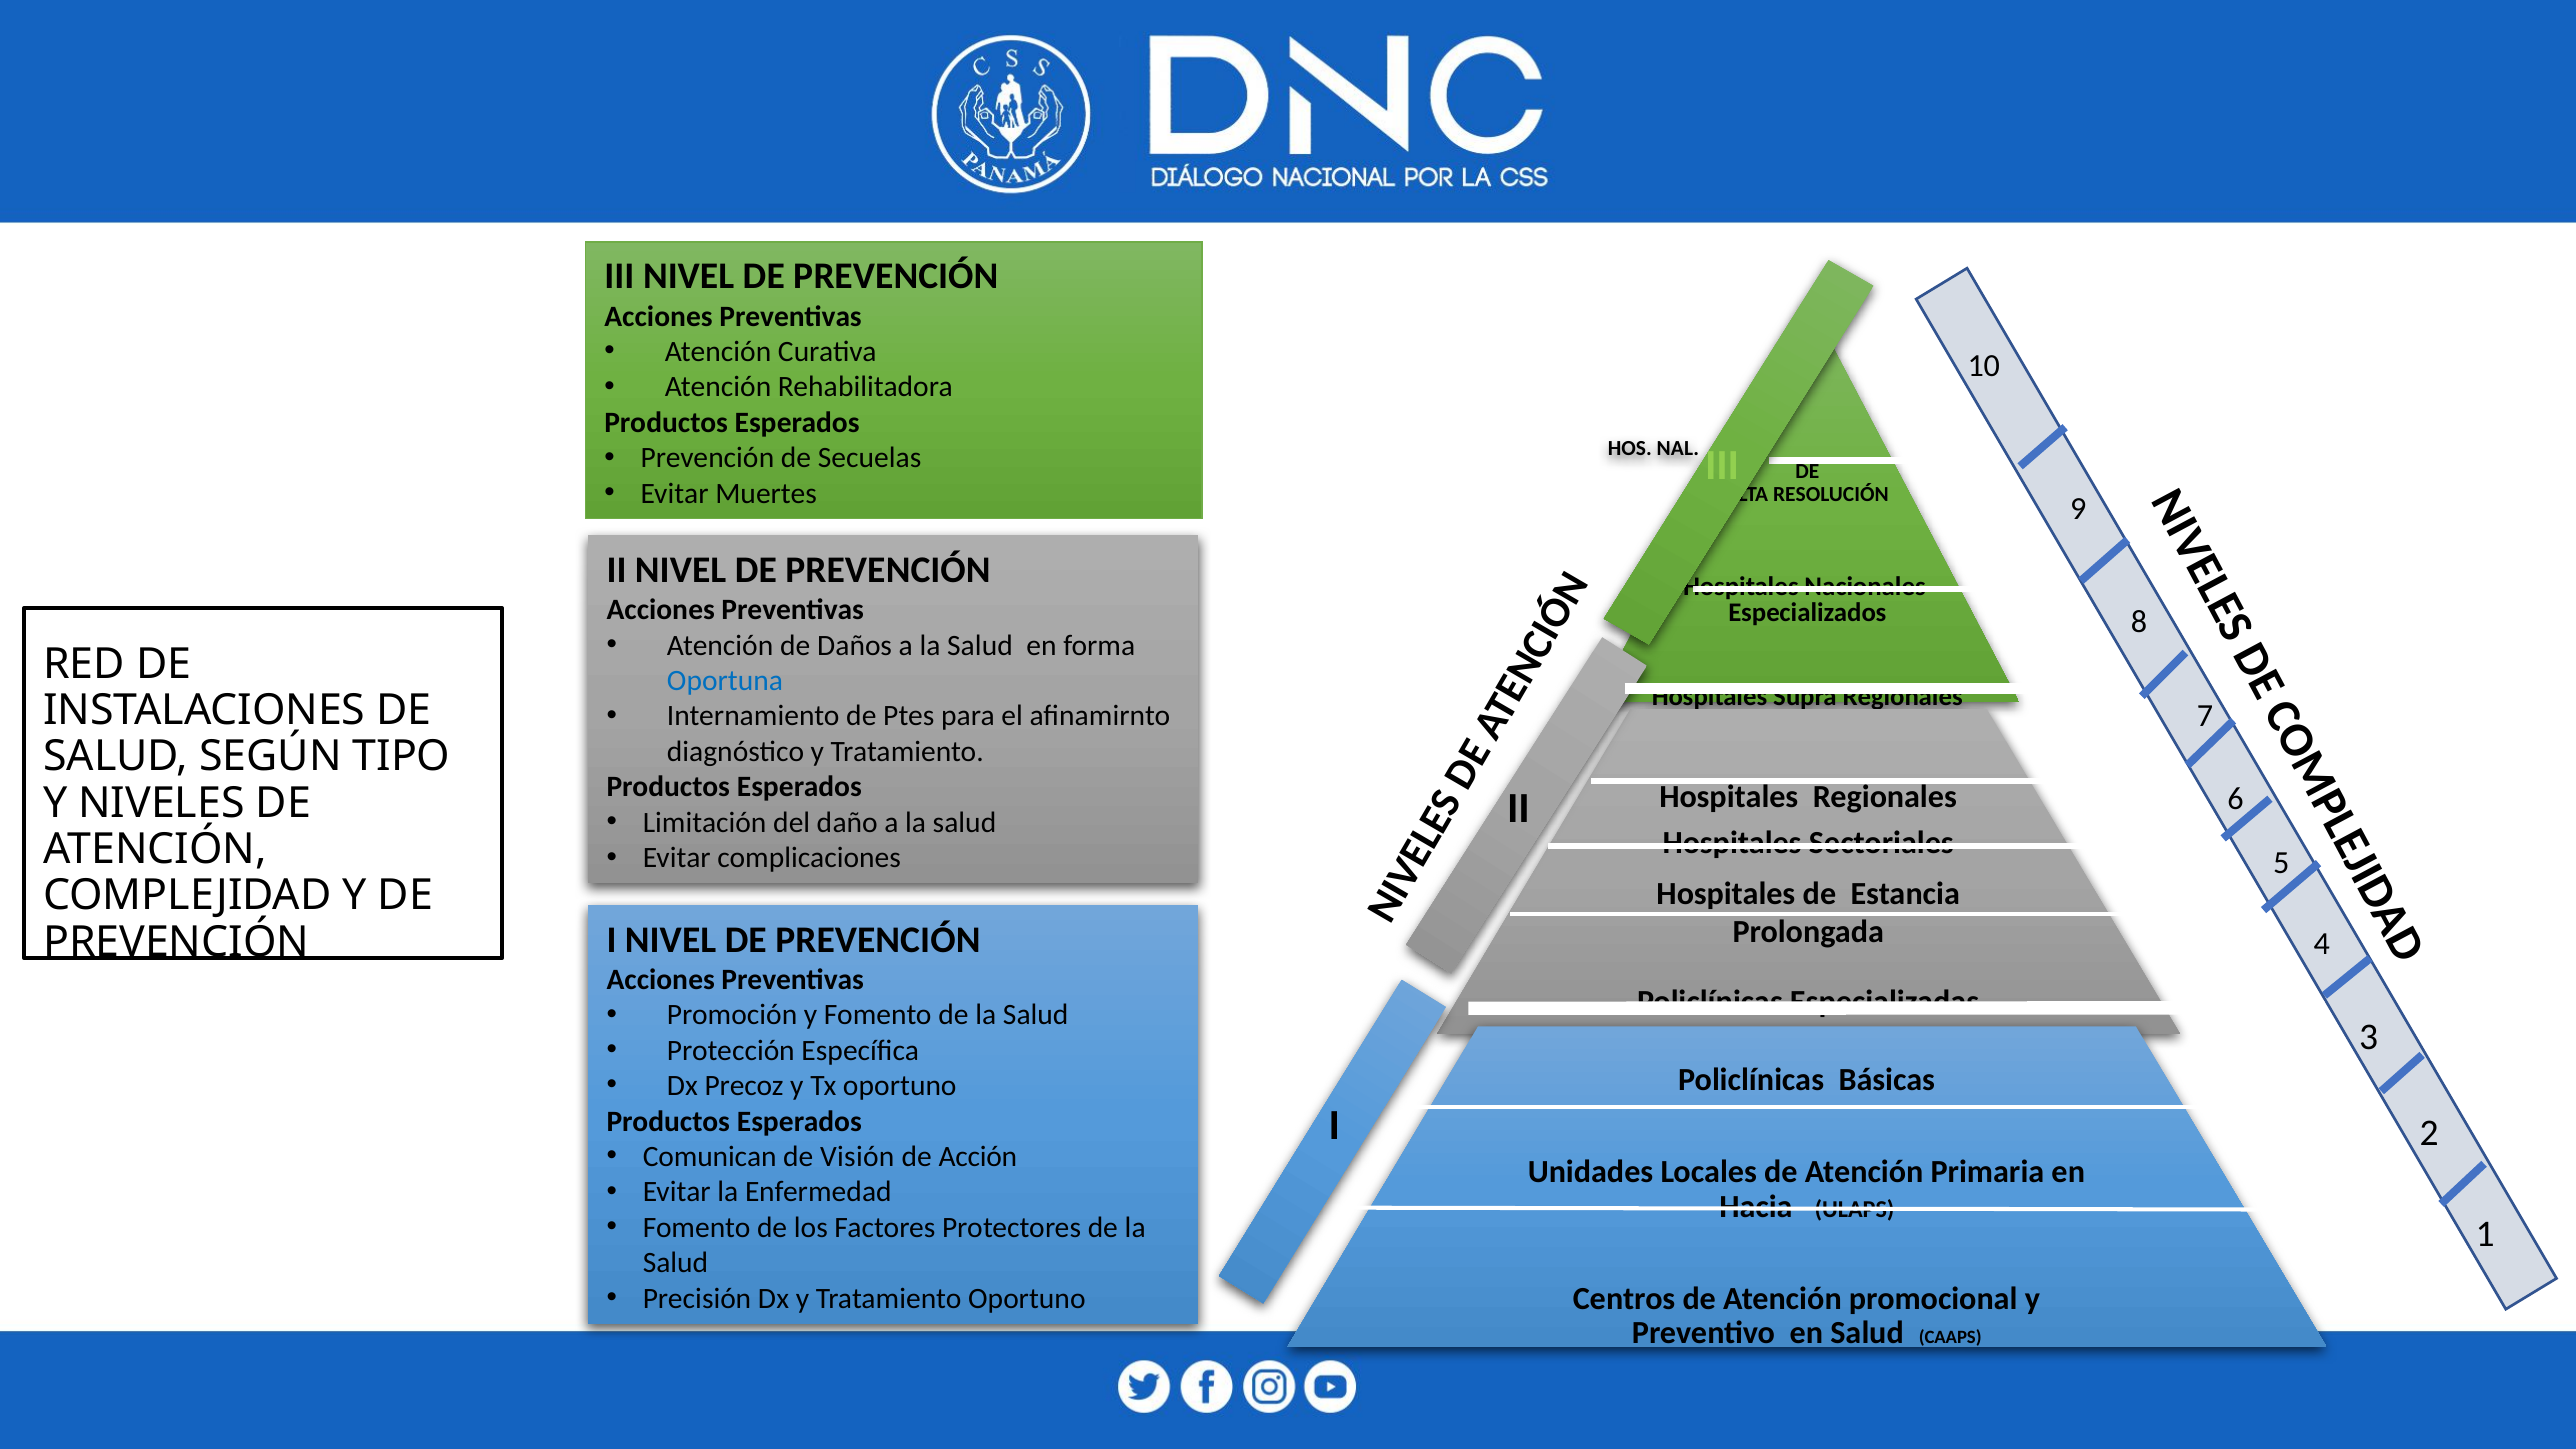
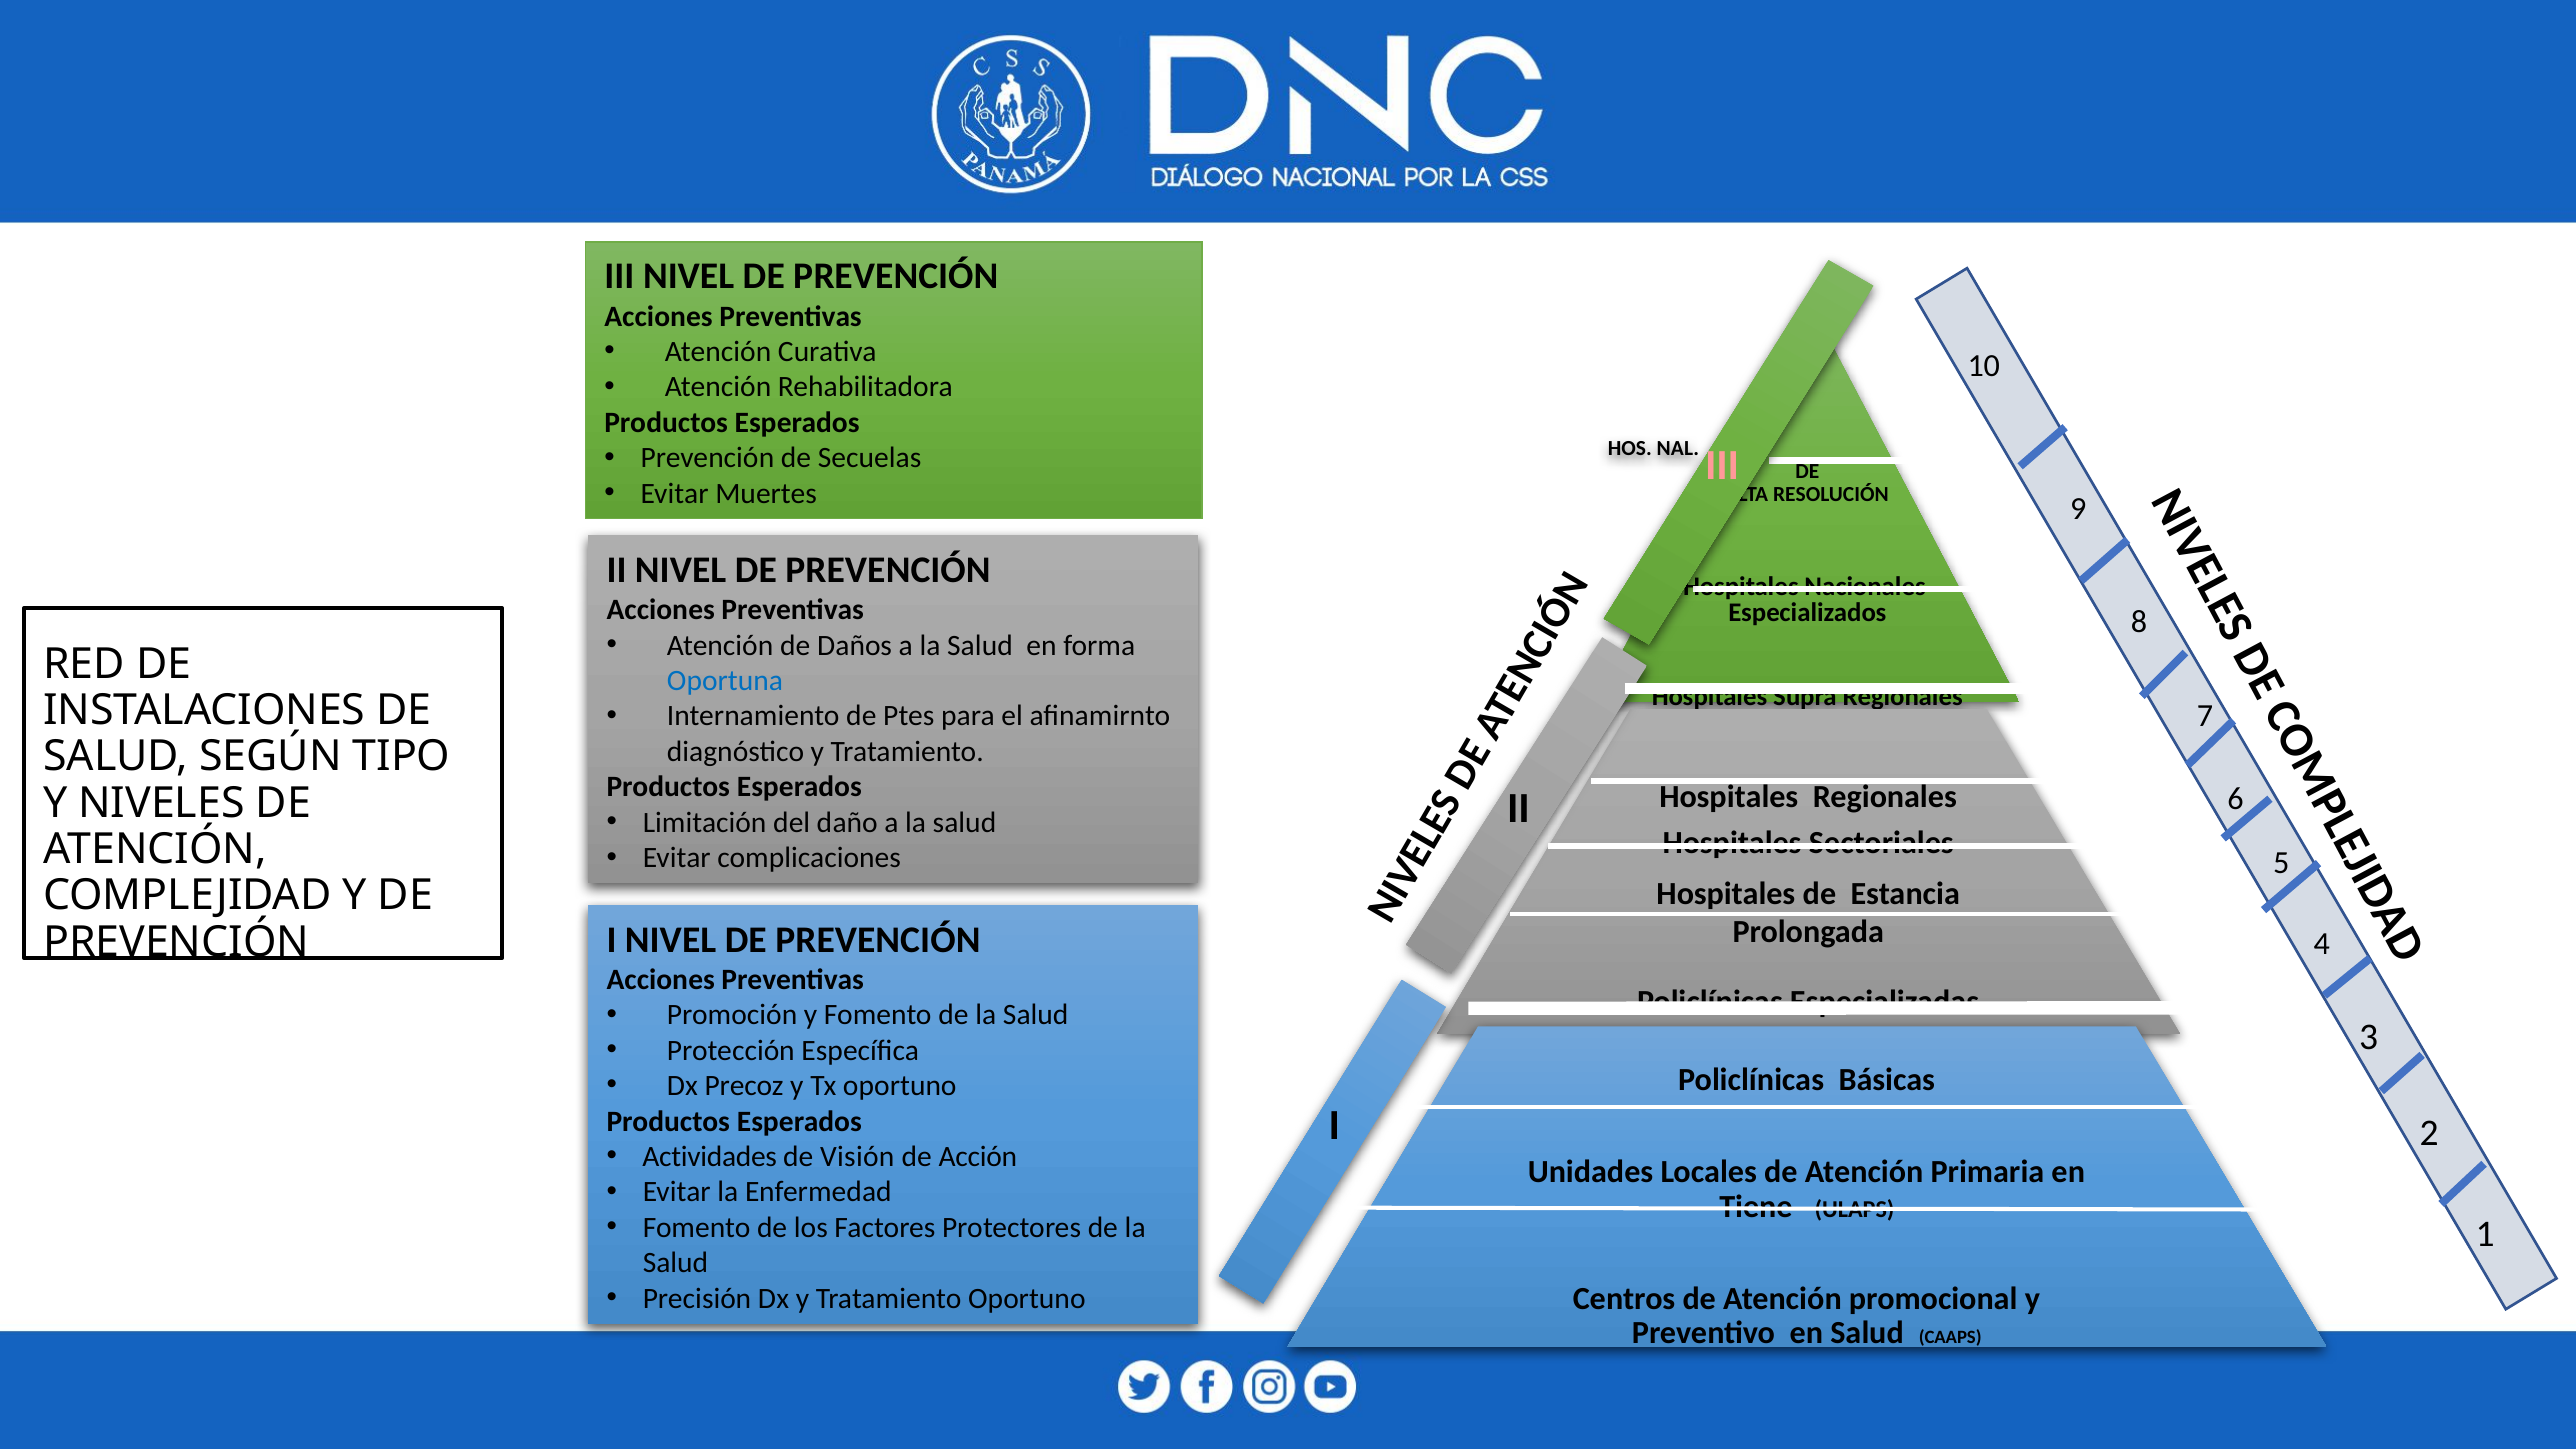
III at (1722, 465) colour: light green -> pink
Comunican: Comunican -> Actividades
Hacia: Hacia -> Tiene
